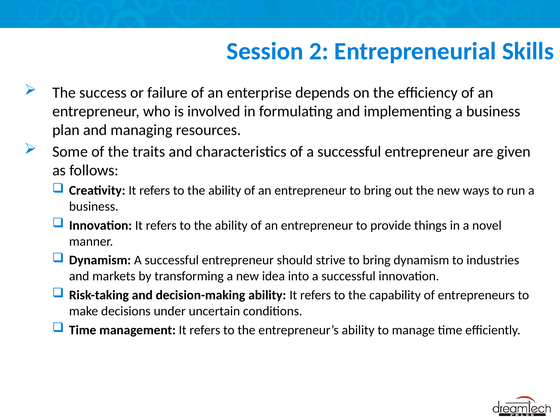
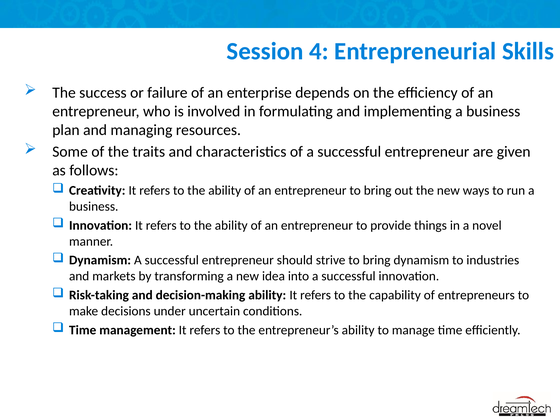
2: 2 -> 4
